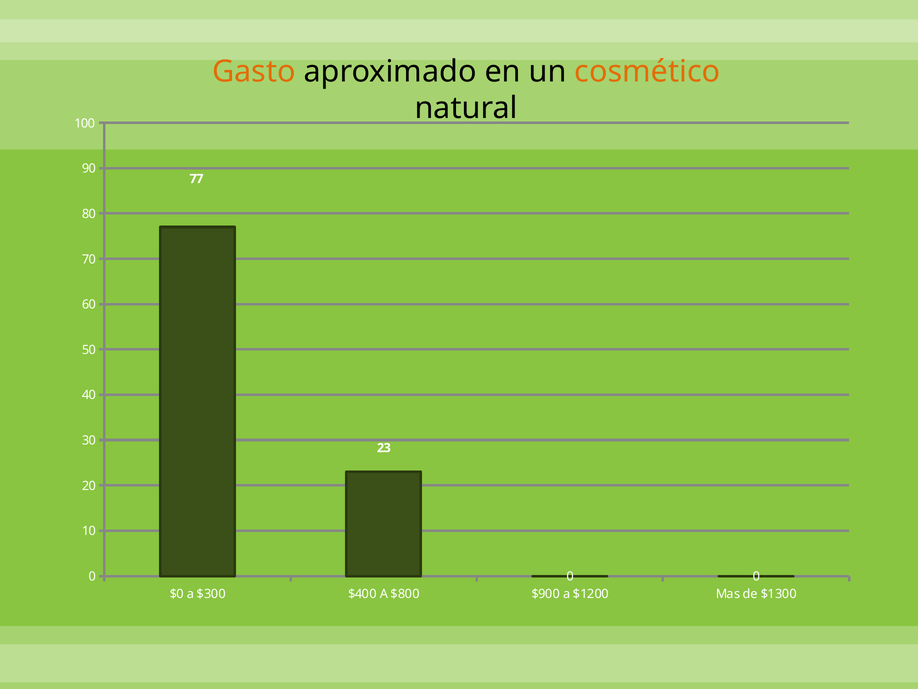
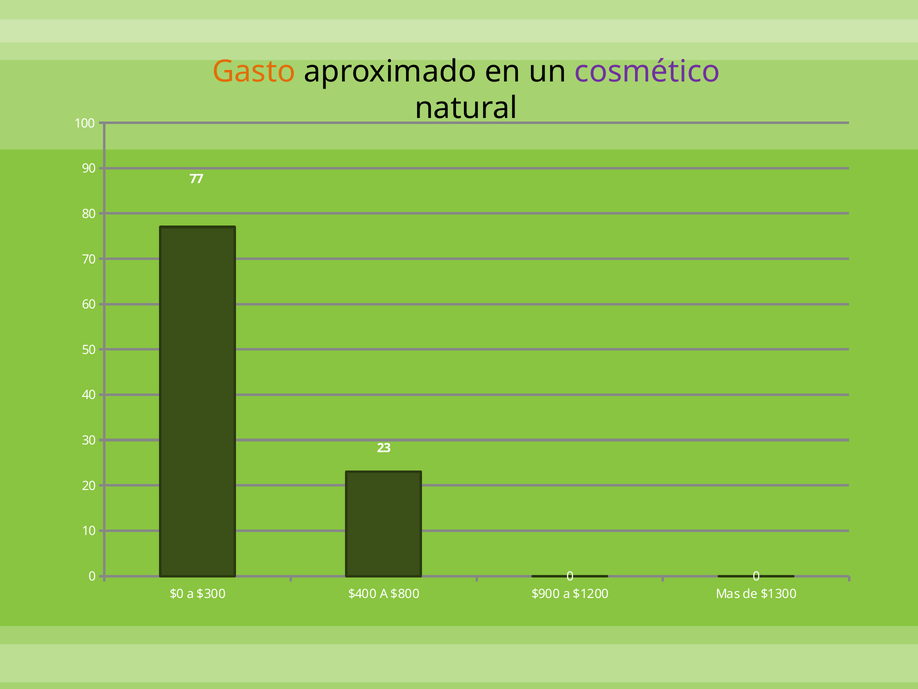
cosmético colour: orange -> purple
